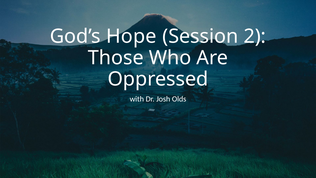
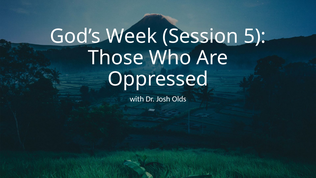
Hope: Hope -> Week
2: 2 -> 5
